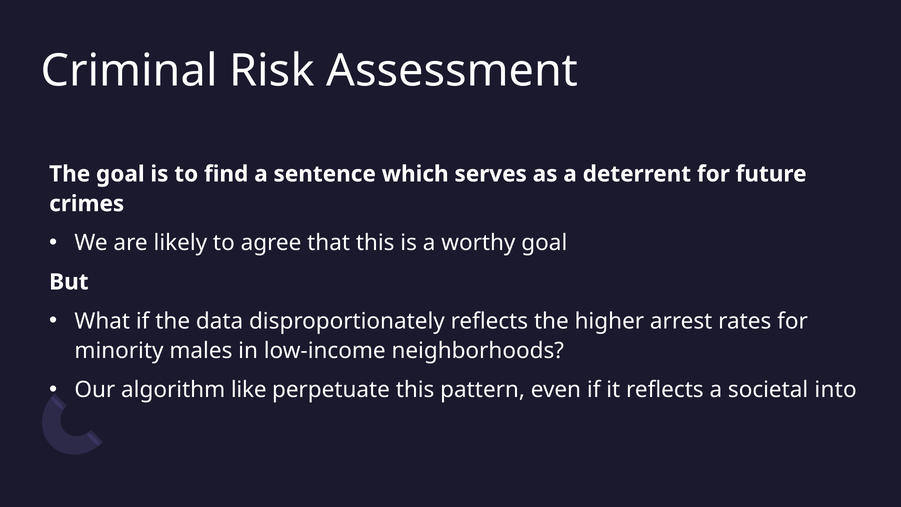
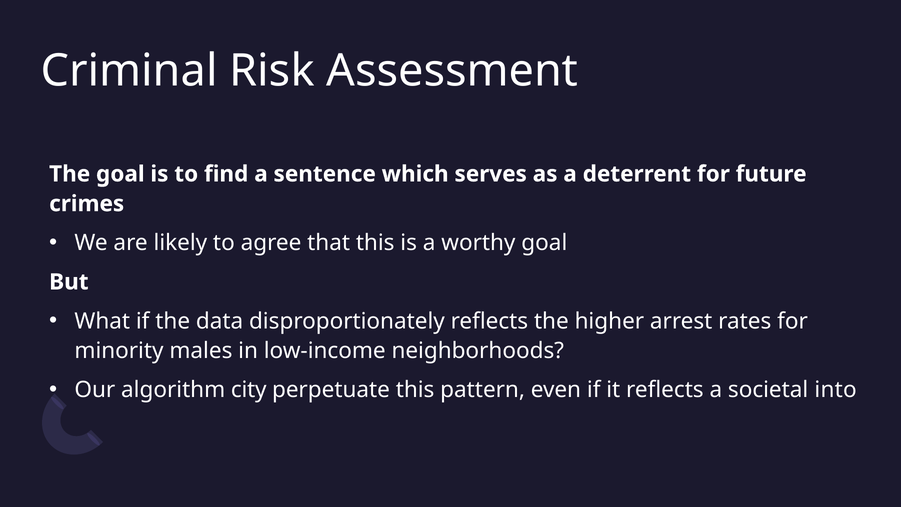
like: like -> city
